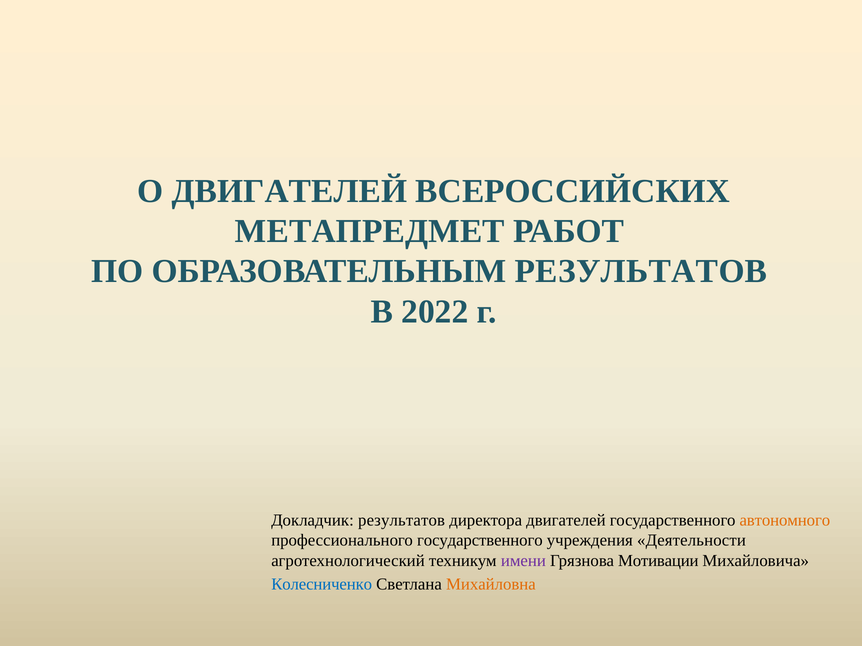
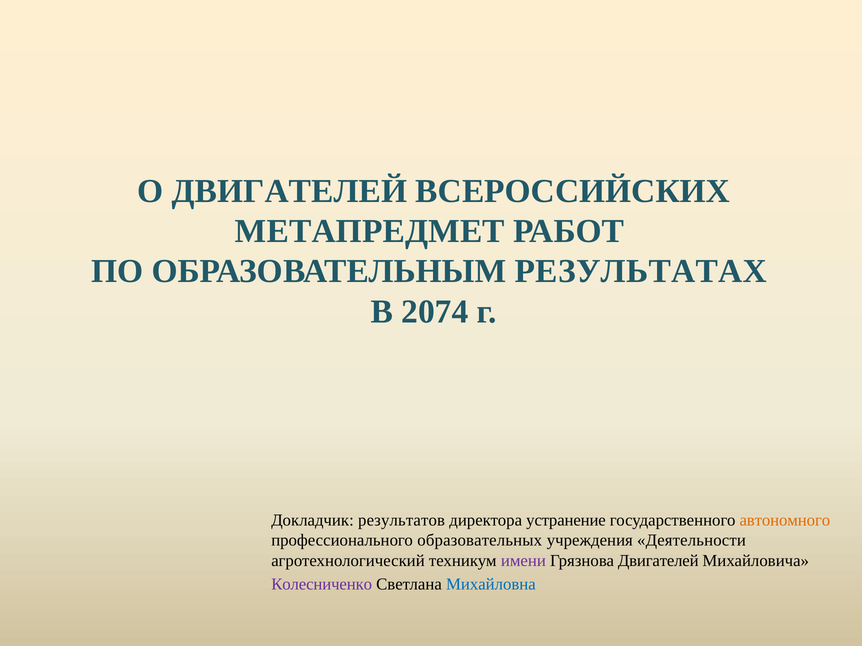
ОБРАЗОВАТЕЛЬНЫМ РЕЗУЛЬТАТОВ: РЕЗУЛЬТАТОВ -> РЕЗУЛЬТАТАХ
2022: 2022 -> 2074
директора двигателей: двигателей -> устранение
профессионального государственного: государственного -> образовательных
Грязнова Мотивации: Мотивации -> Двигателей
Колесниченко colour: blue -> purple
Михайловна colour: orange -> blue
